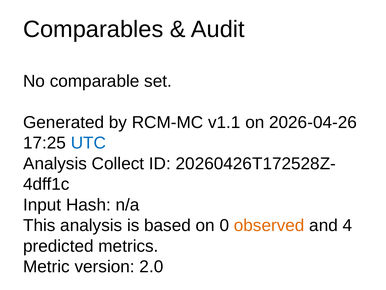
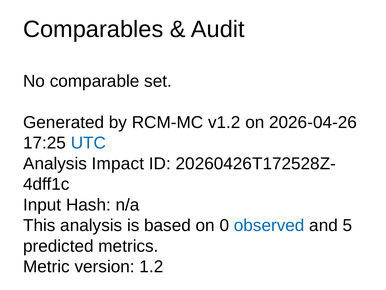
v1.1: v1.1 -> v1.2
Collect: Collect -> Impact
observed colour: orange -> blue
4: 4 -> 5
2.0: 2.0 -> 1.2
